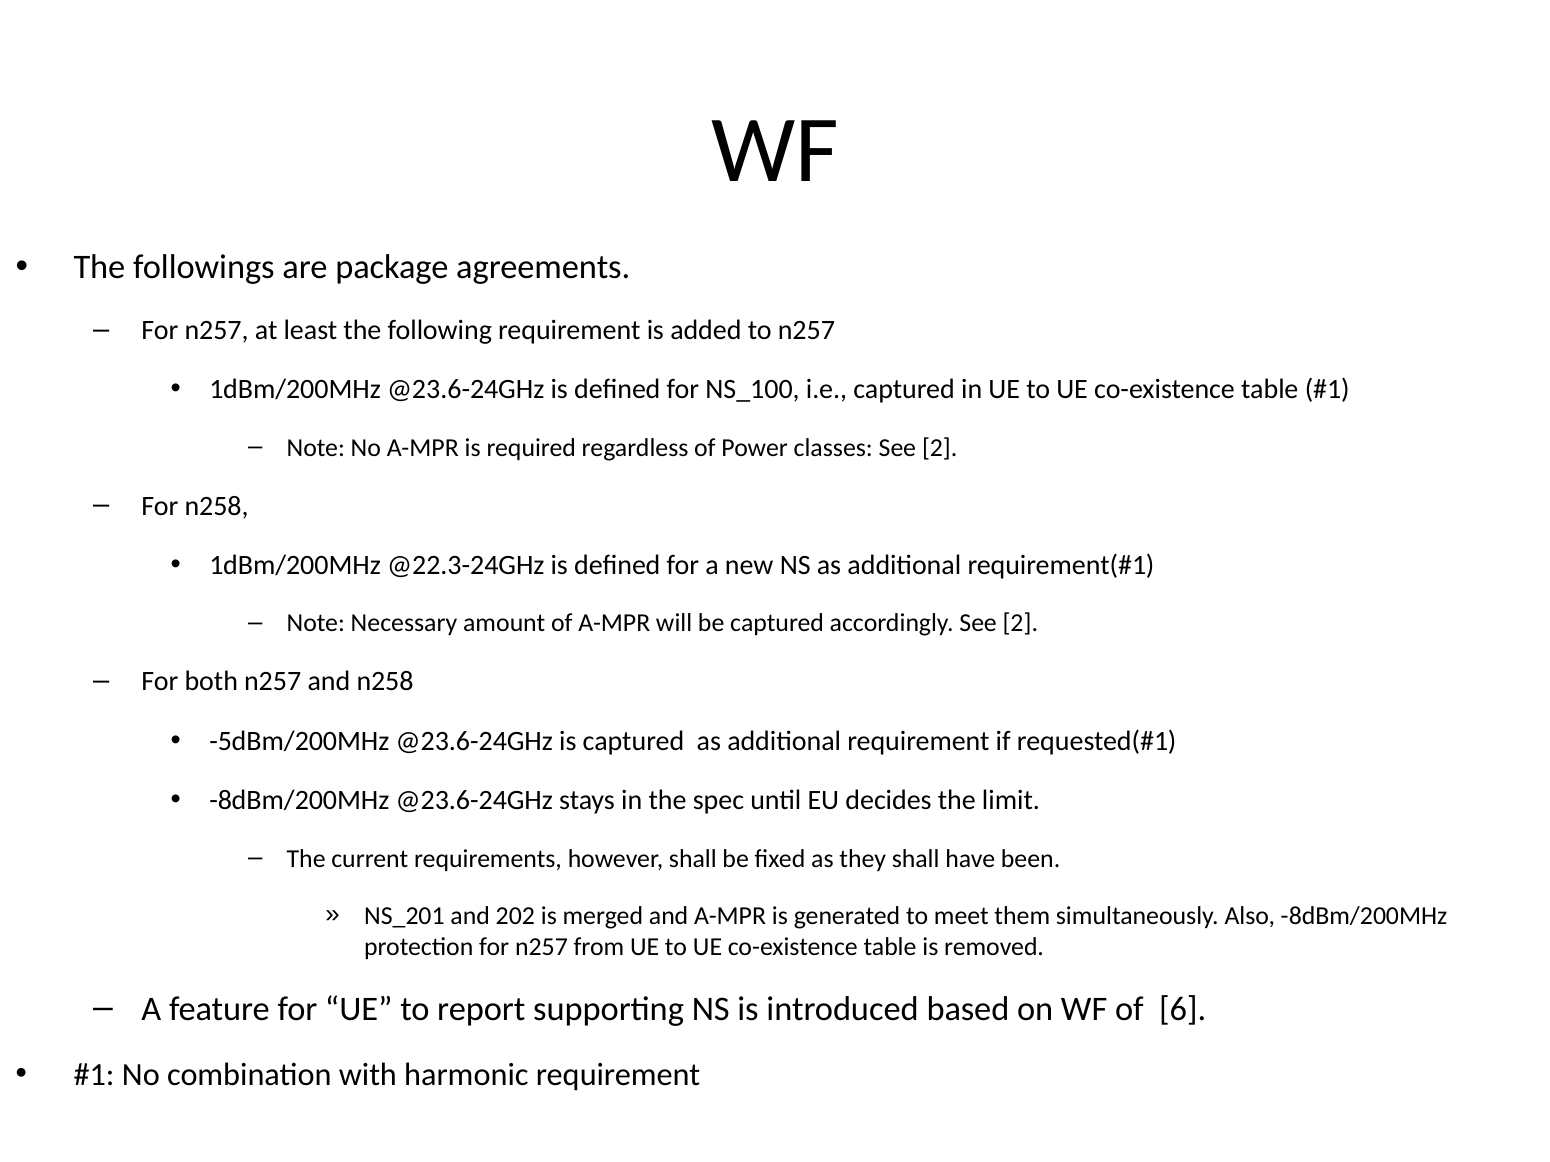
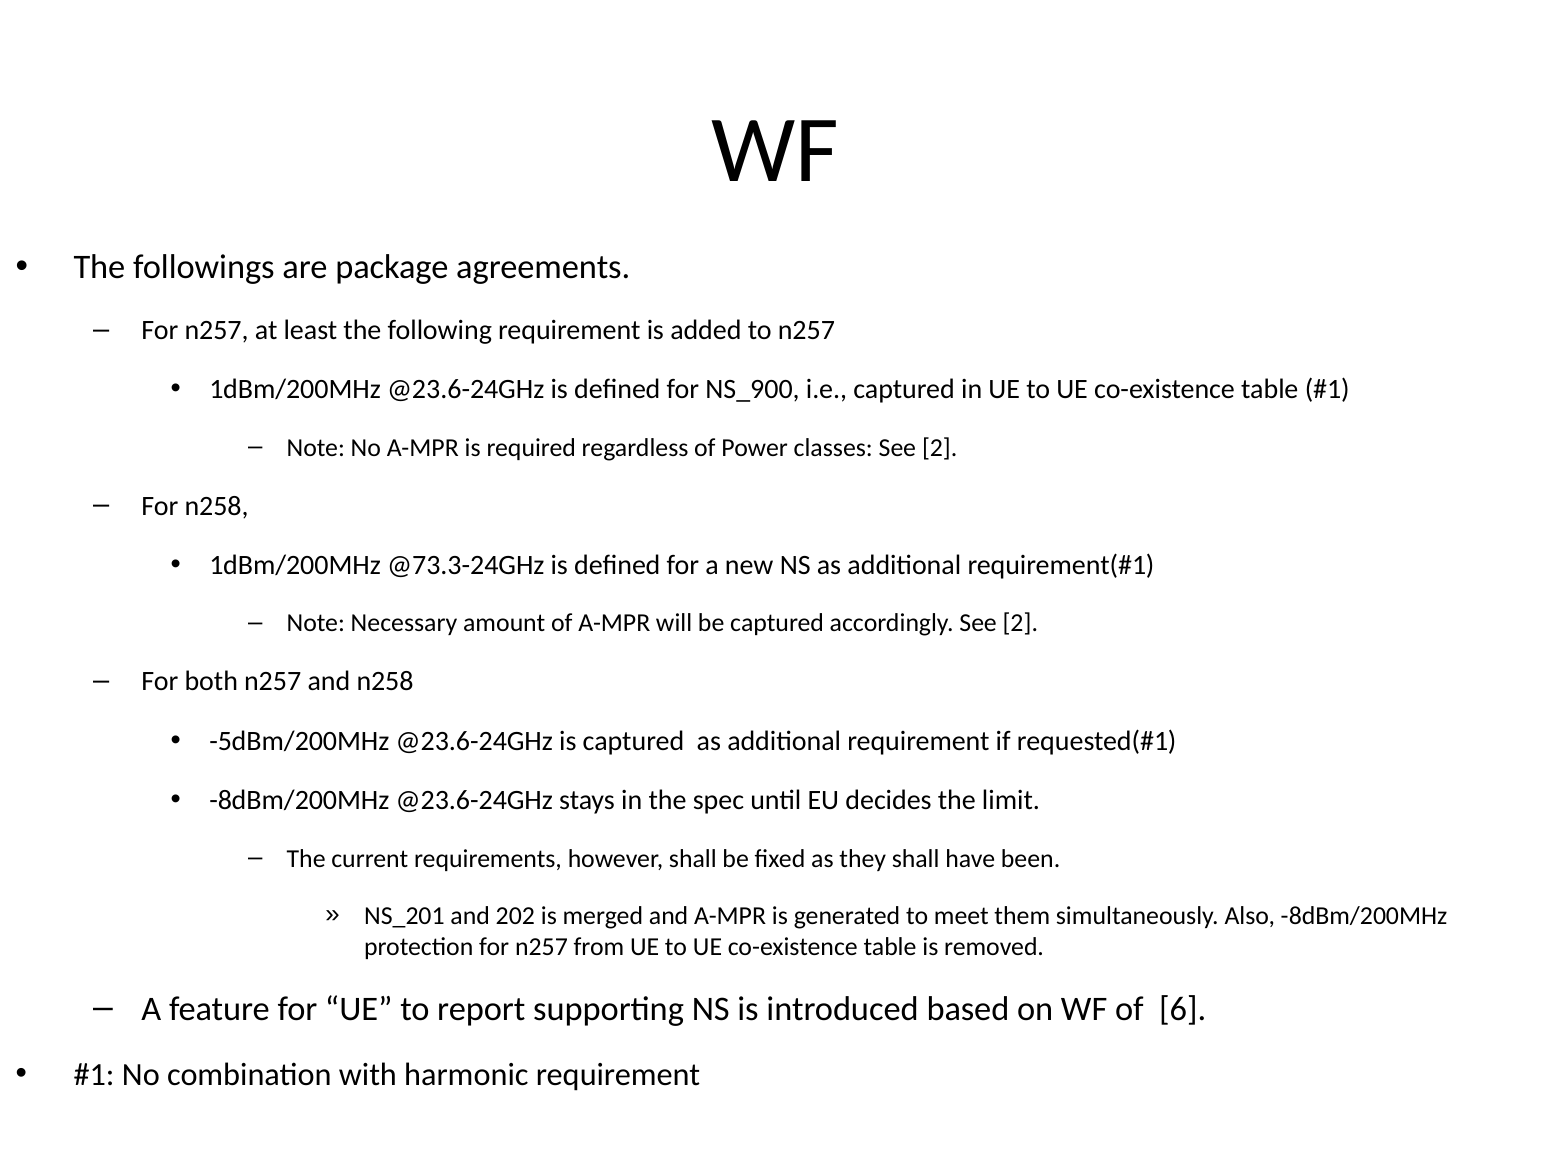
NS_100: NS_100 -> NS_900
@22.3-24GHz: @22.3-24GHz -> @73.3-24GHz
